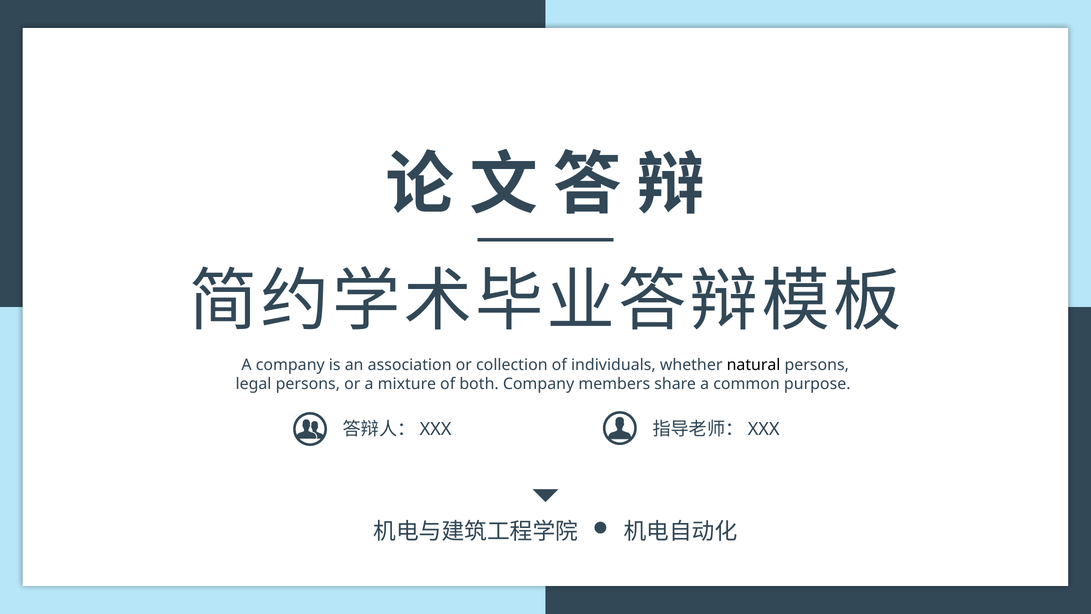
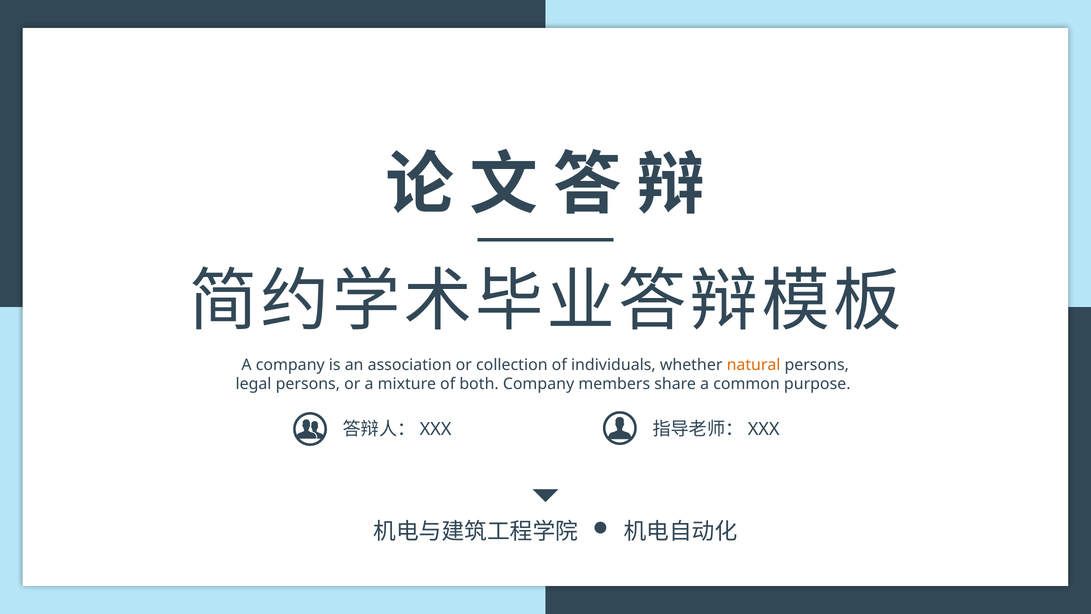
natural colour: black -> orange
